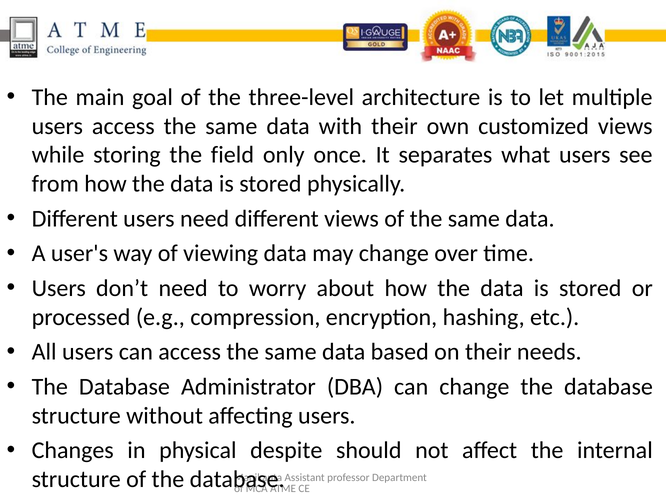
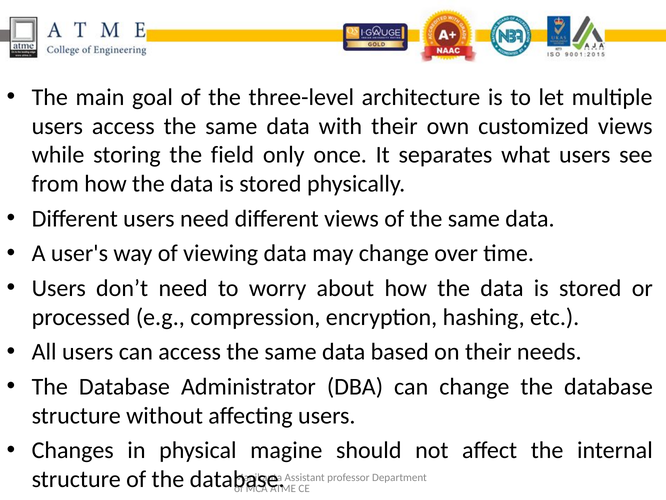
despite: despite -> magine
